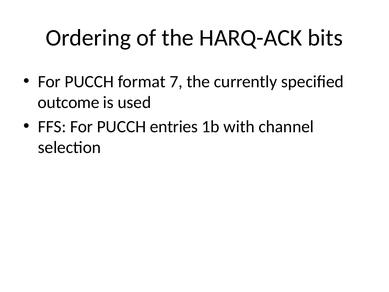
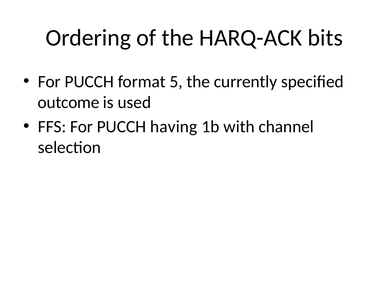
7: 7 -> 5
entries: entries -> having
